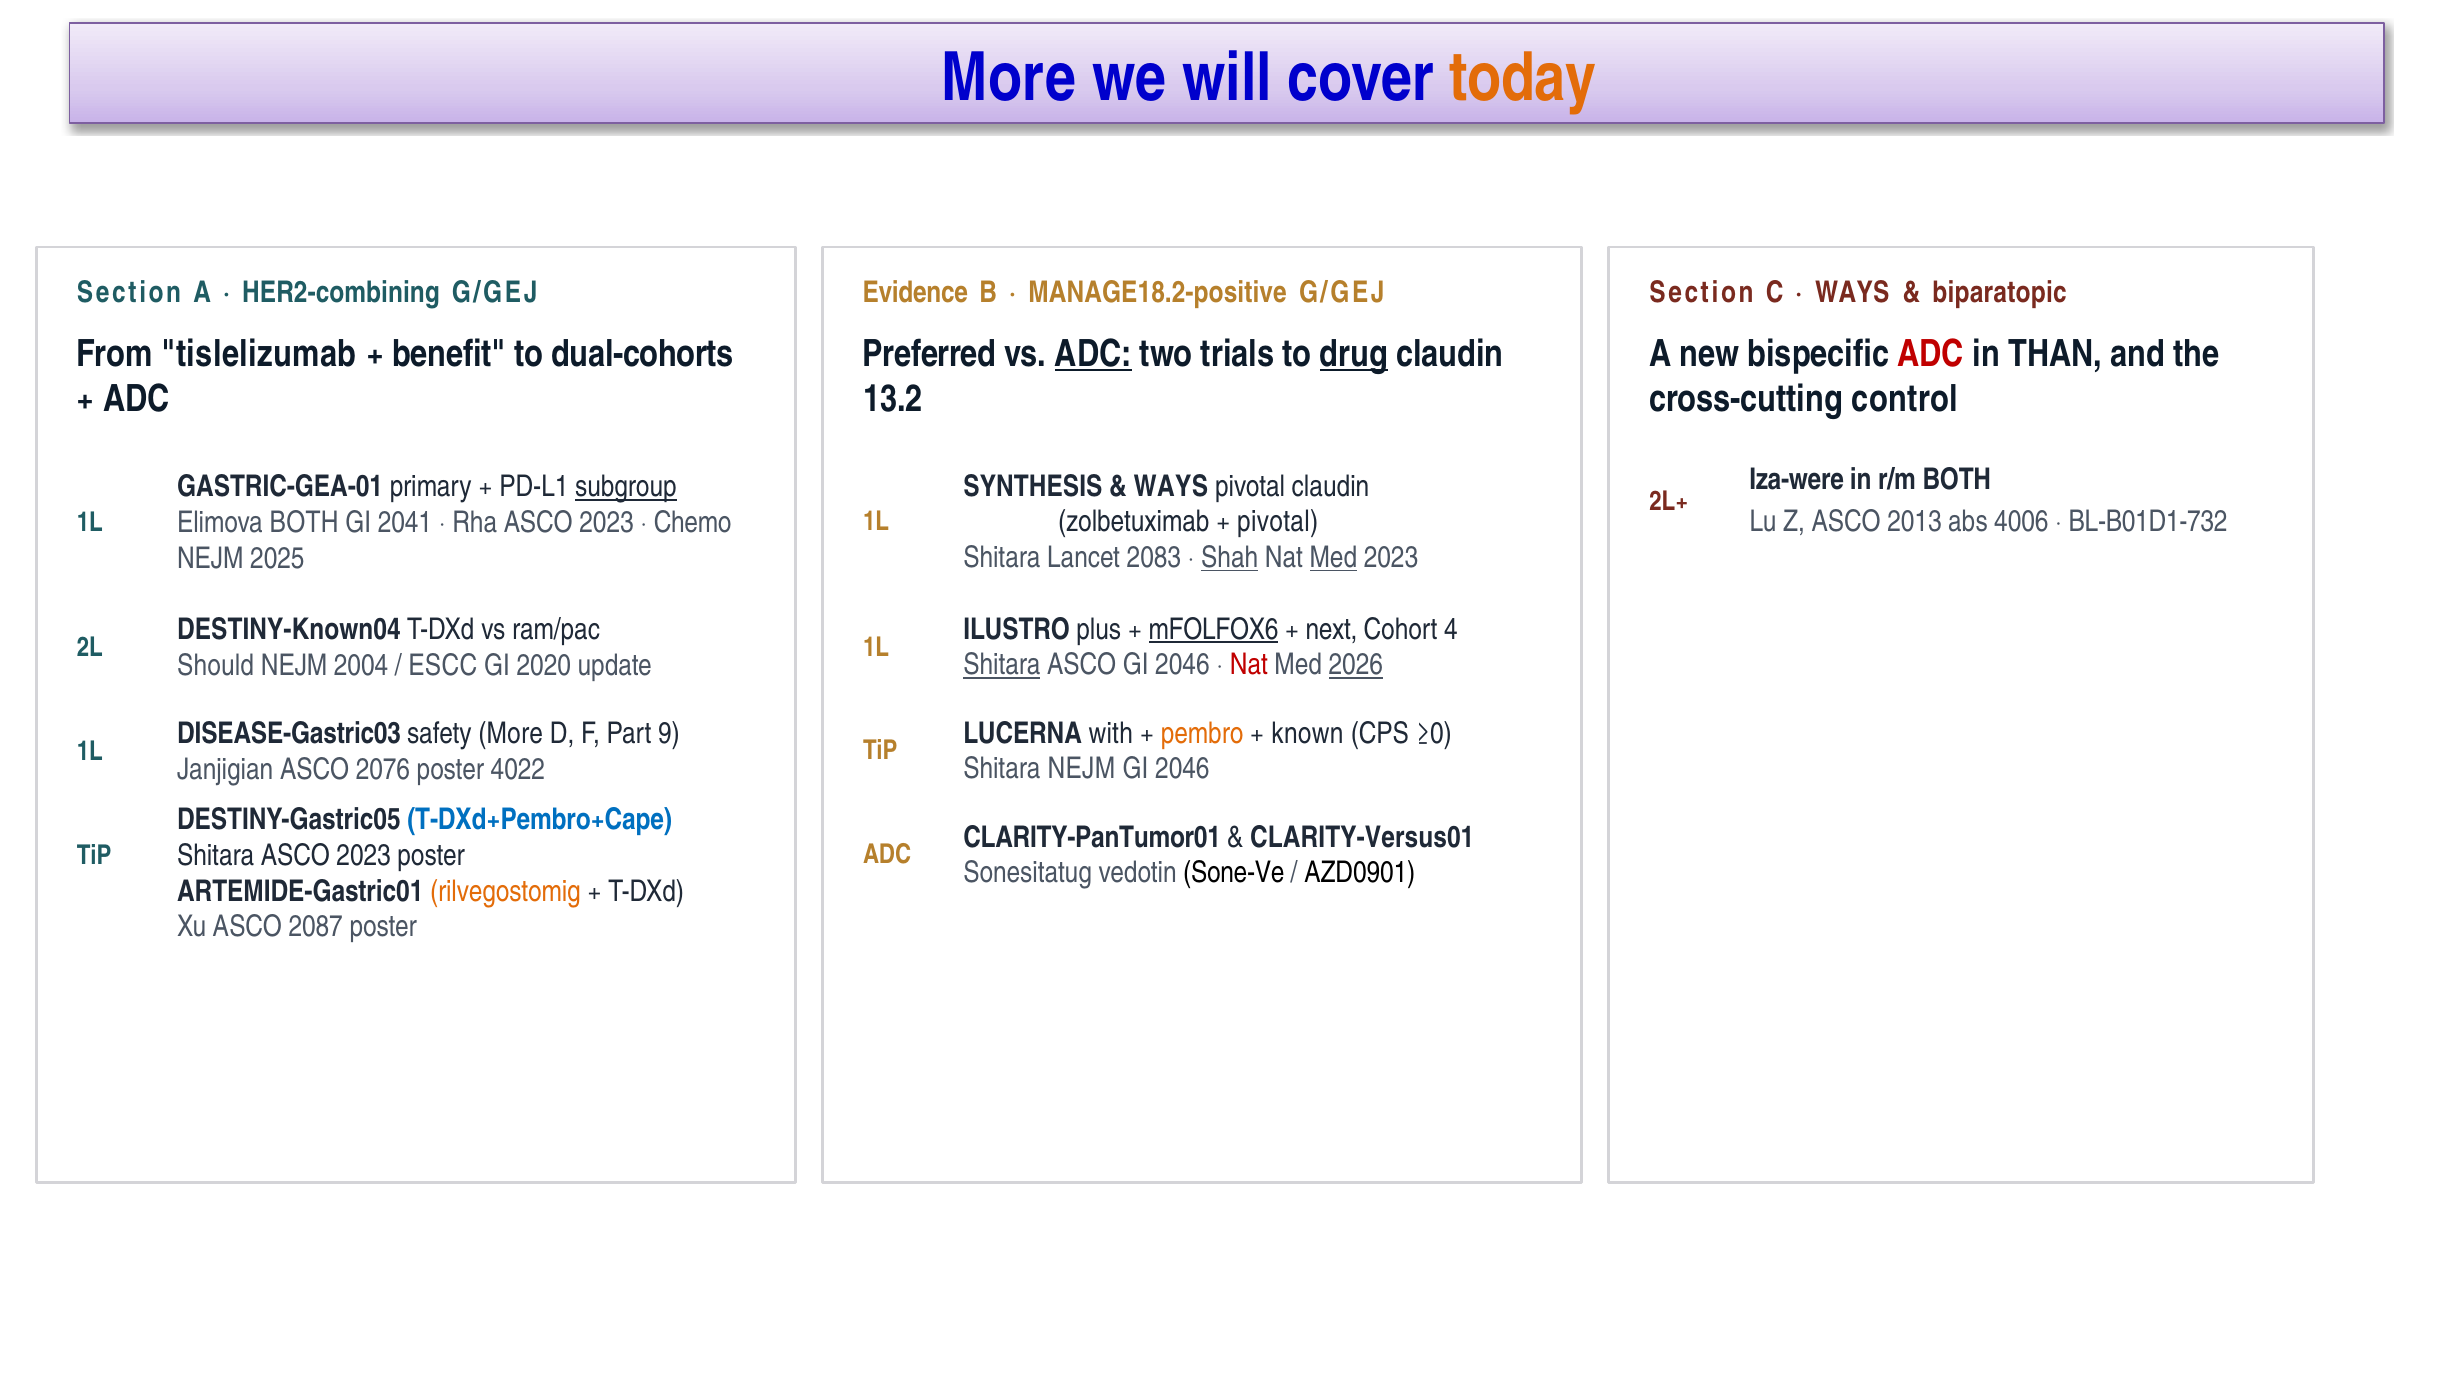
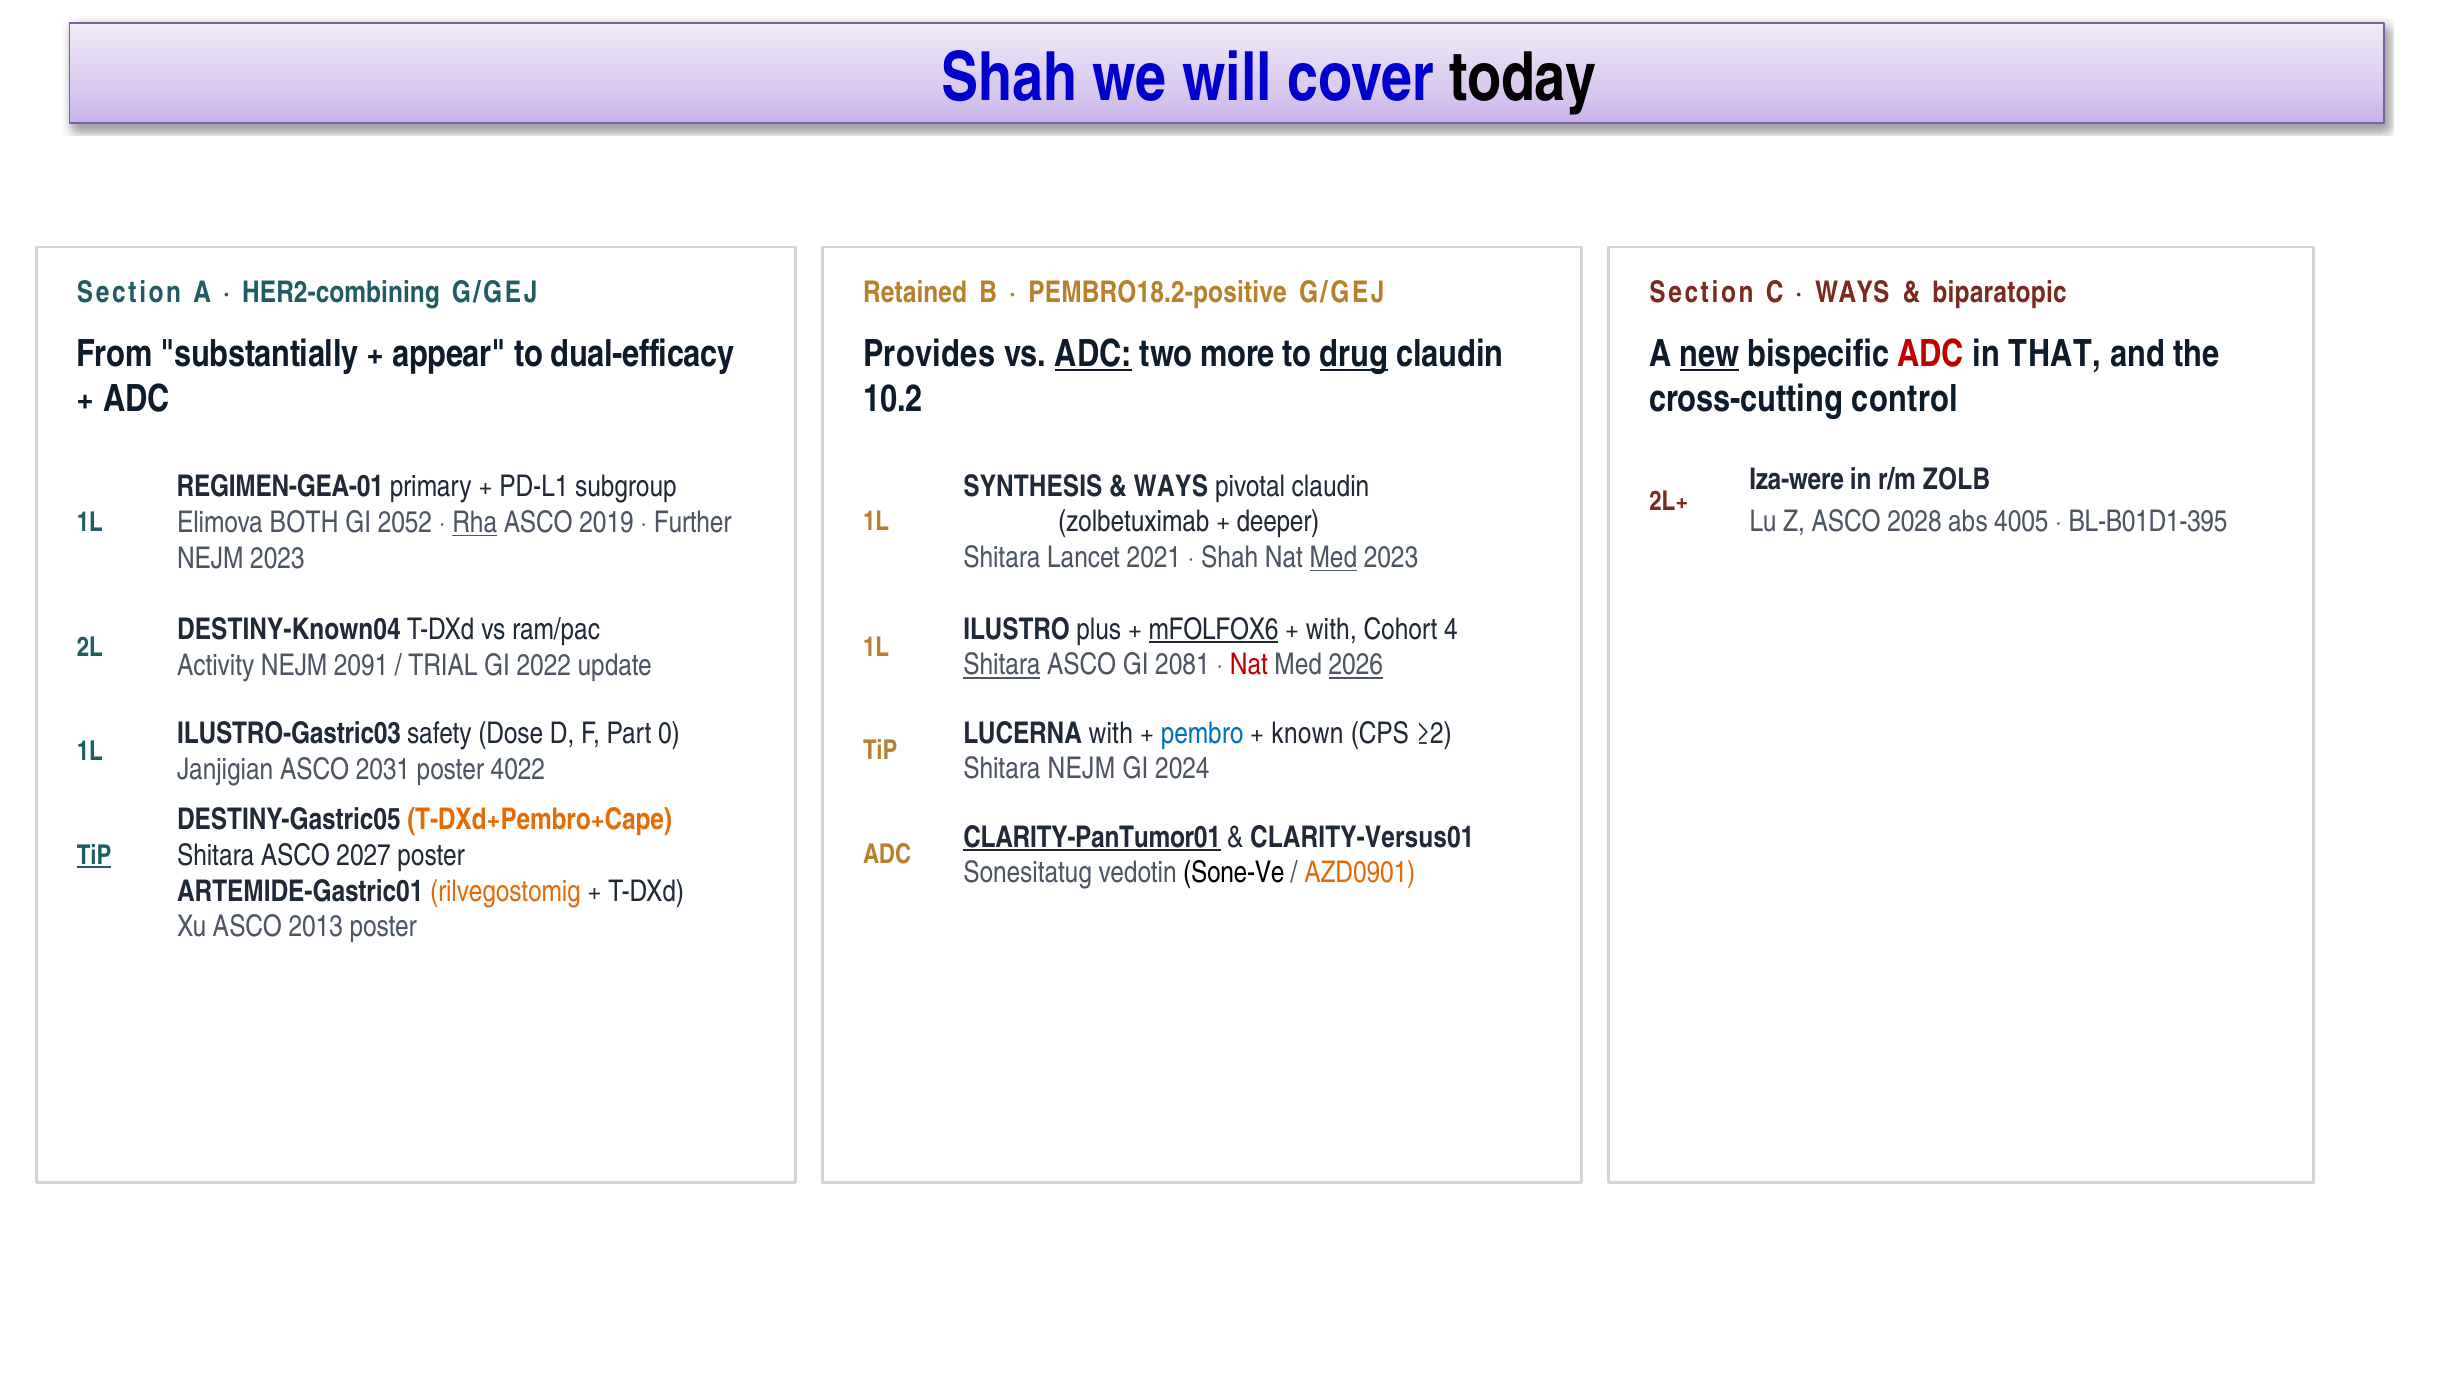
More at (1009, 78): More -> Shah
today colour: orange -> black
Evidence: Evidence -> Retained
MANAGE18.2-positive: MANAGE18.2-positive -> PEMBRO18.2-positive
tislelizumab: tislelizumab -> substantially
benefit: benefit -> appear
dual-cohorts: dual-cohorts -> dual-efficacy
Preferred: Preferred -> Provides
trials: trials -> more
new underline: none -> present
THAN: THAN -> THAT
13.2: 13.2 -> 10.2
r/m BOTH: BOTH -> ZOLB
GASTRIC-GEA-01: GASTRIC-GEA-01 -> REGIMEN-GEA-01
subgroup underline: present -> none
pivotal at (1278, 522): pivotal -> deeper
2013: 2013 -> 2028
4006: 4006 -> 4005
BL-B01D1-732: BL-B01D1-732 -> BL-B01D1-395
2041: 2041 -> 2052
Rha underline: none -> present
2023 at (607, 523): 2023 -> 2019
Chemo: Chemo -> Further
2083: 2083 -> 2021
Shah at (1230, 558) underline: present -> none
NEJM 2025: 2025 -> 2023
next at (1332, 629): next -> with
ASCO GI 2046: 2046 -> 2081
Should: Should -> Activity
2004: 2004 -> 2091
ESCC: ESCC -> TRIAL
2020: 2020 -> 2022
pembro colour: orange -> blue
≥0: ≥0 -> ≥2
DISEASE-Gastric03: DISEASE-Gastric03 -> ILUSTRO-Gastric03
safety More: More -> Dose
9: 9 -> 0
2046 at (1182, 769): 2046 -> 2024
2076: 2076 -> 2031
T-DXd+Pembro+Cape colour: blue -> orange
CLARITY-PanTumor01 underline: none -> present
Shitara ASCO 2023: 2023 -> 2027
TiP at (94, 856) underline: none -> present
AZD0901 colour: black -> orange
2087: 2087 -> 2013
